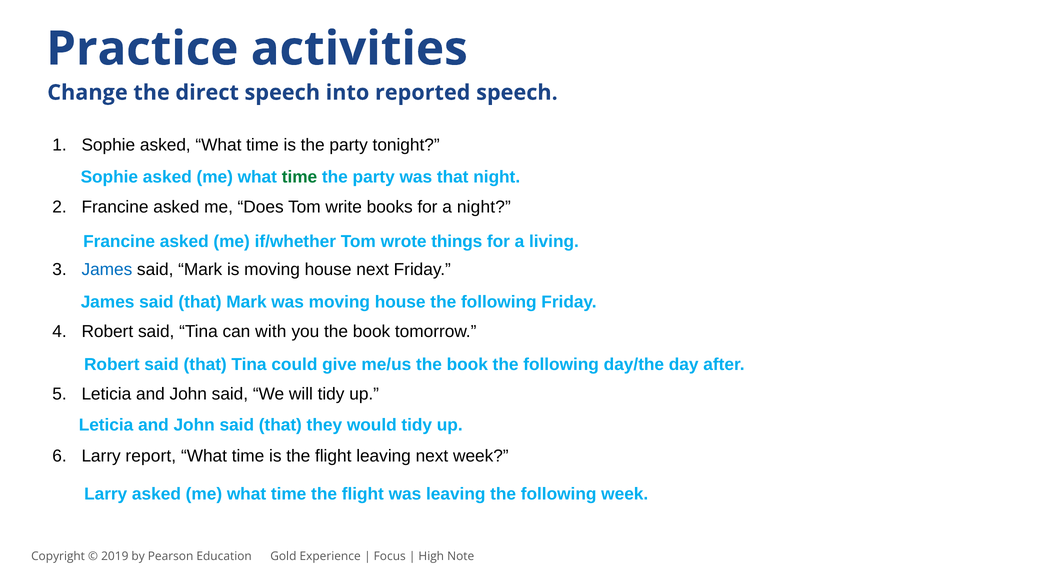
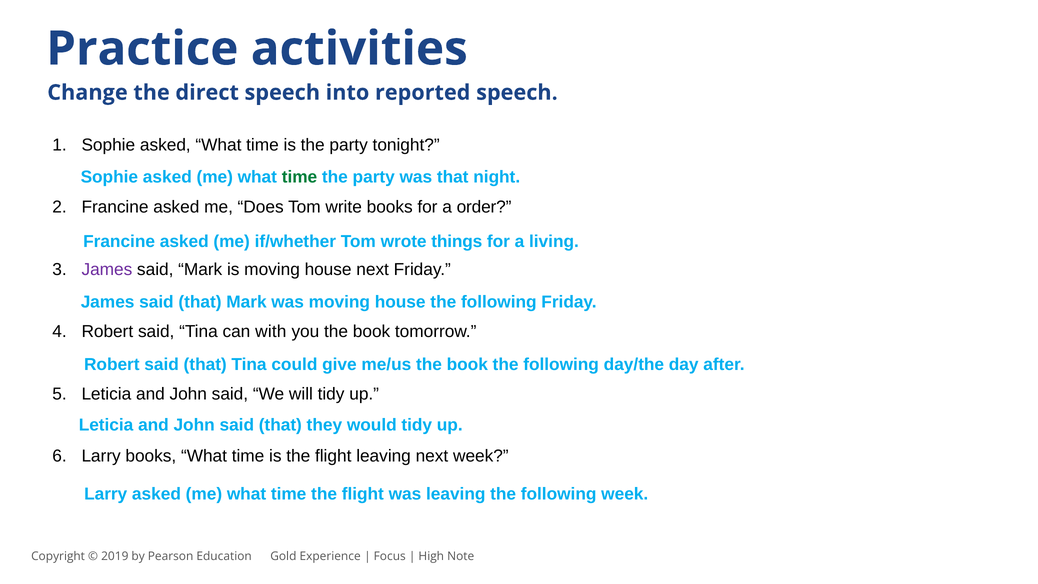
a night: night -> order
James at (107, 269) colour: blue -> purple
Larry report: report -> books
